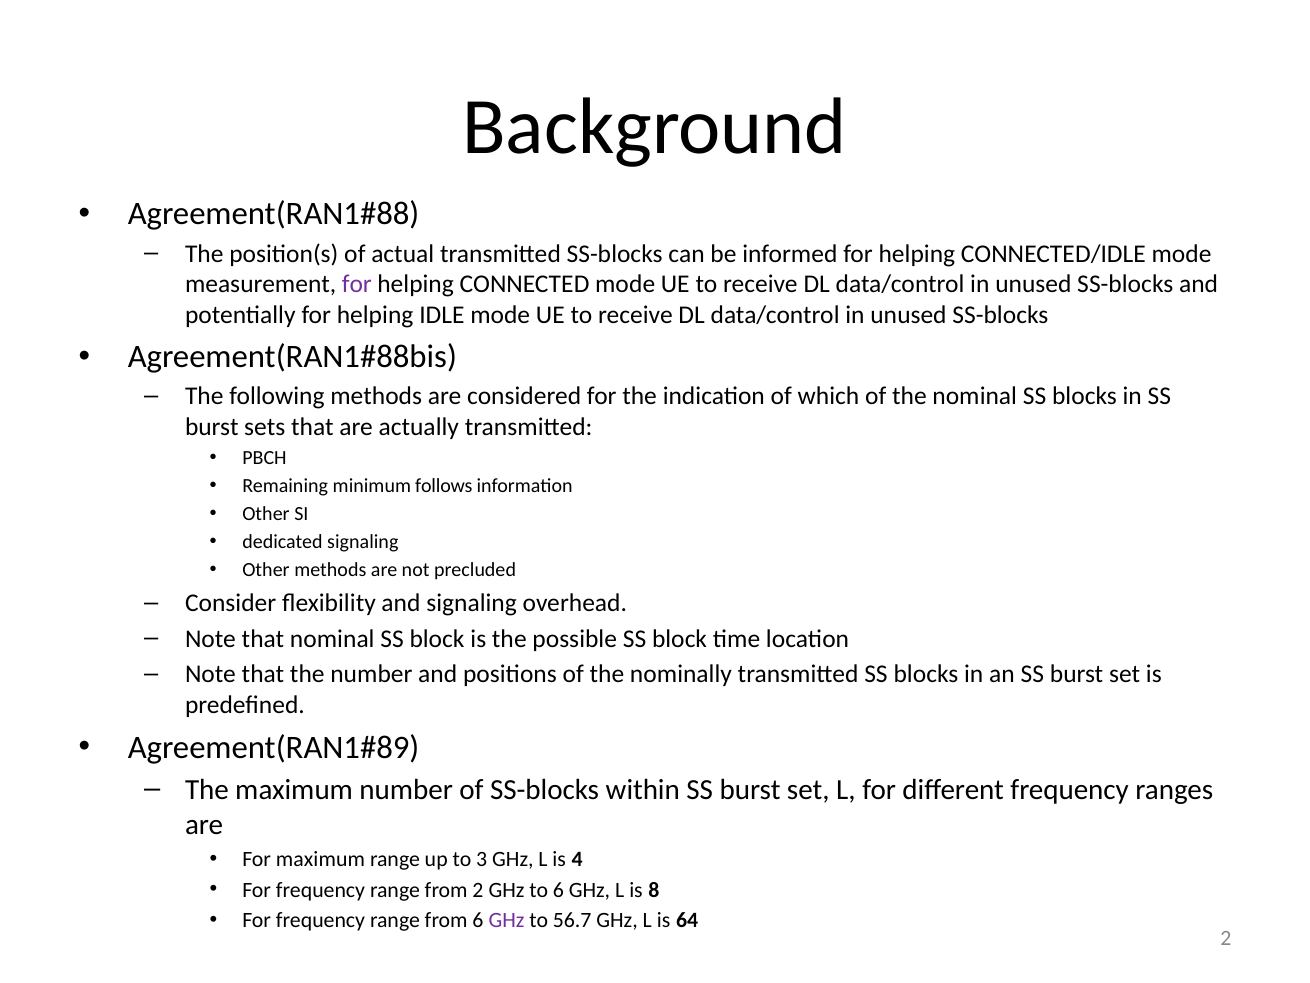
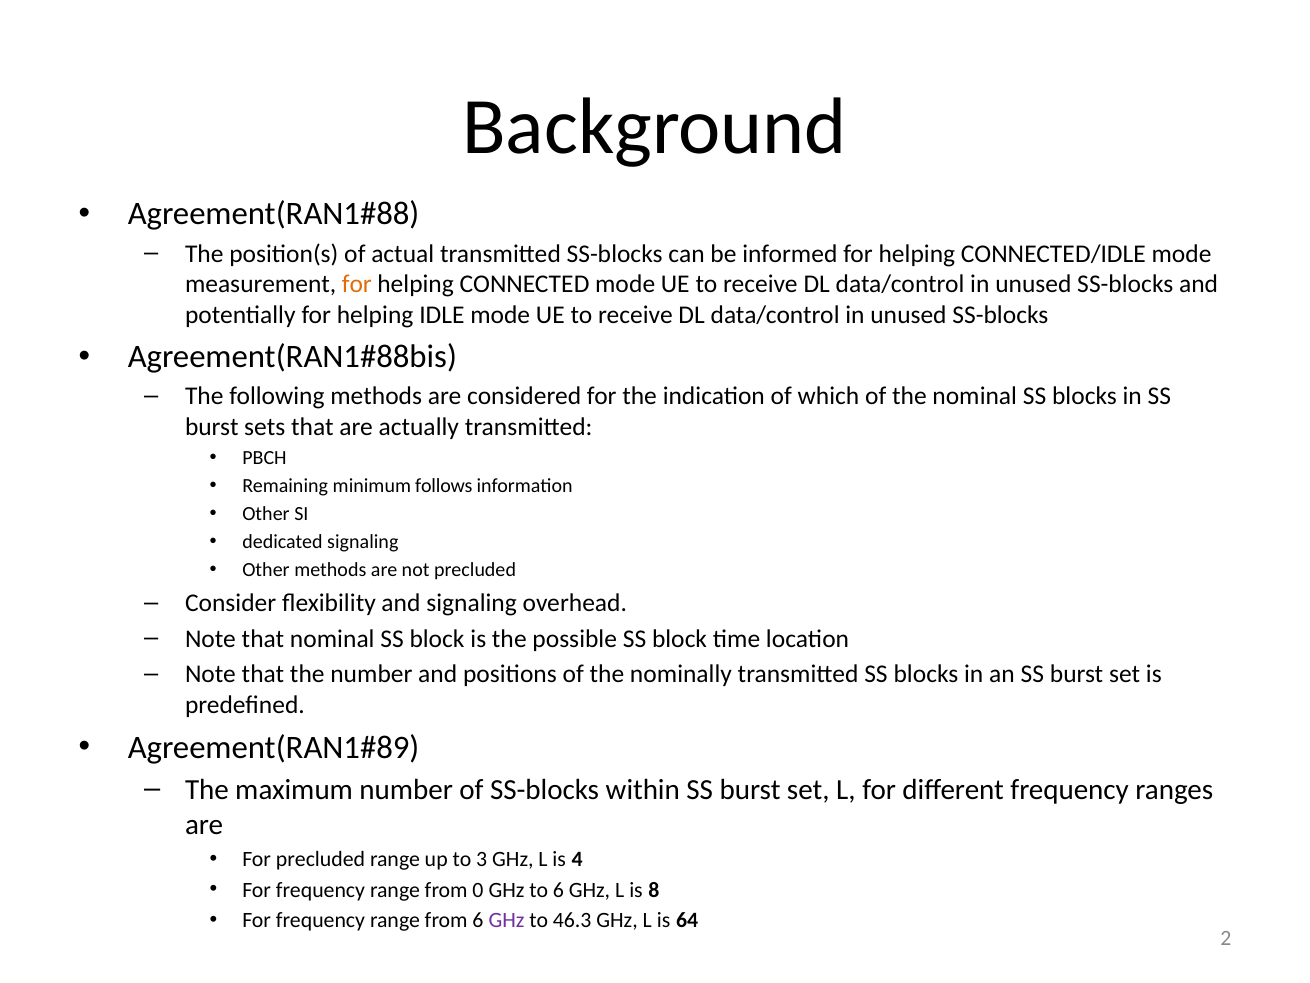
for at (357, 284) colour: purple -> orange
For maximum: maximum -> precluded
from 2: 2 -> 0
56.7: 56.7 -> 46.3
